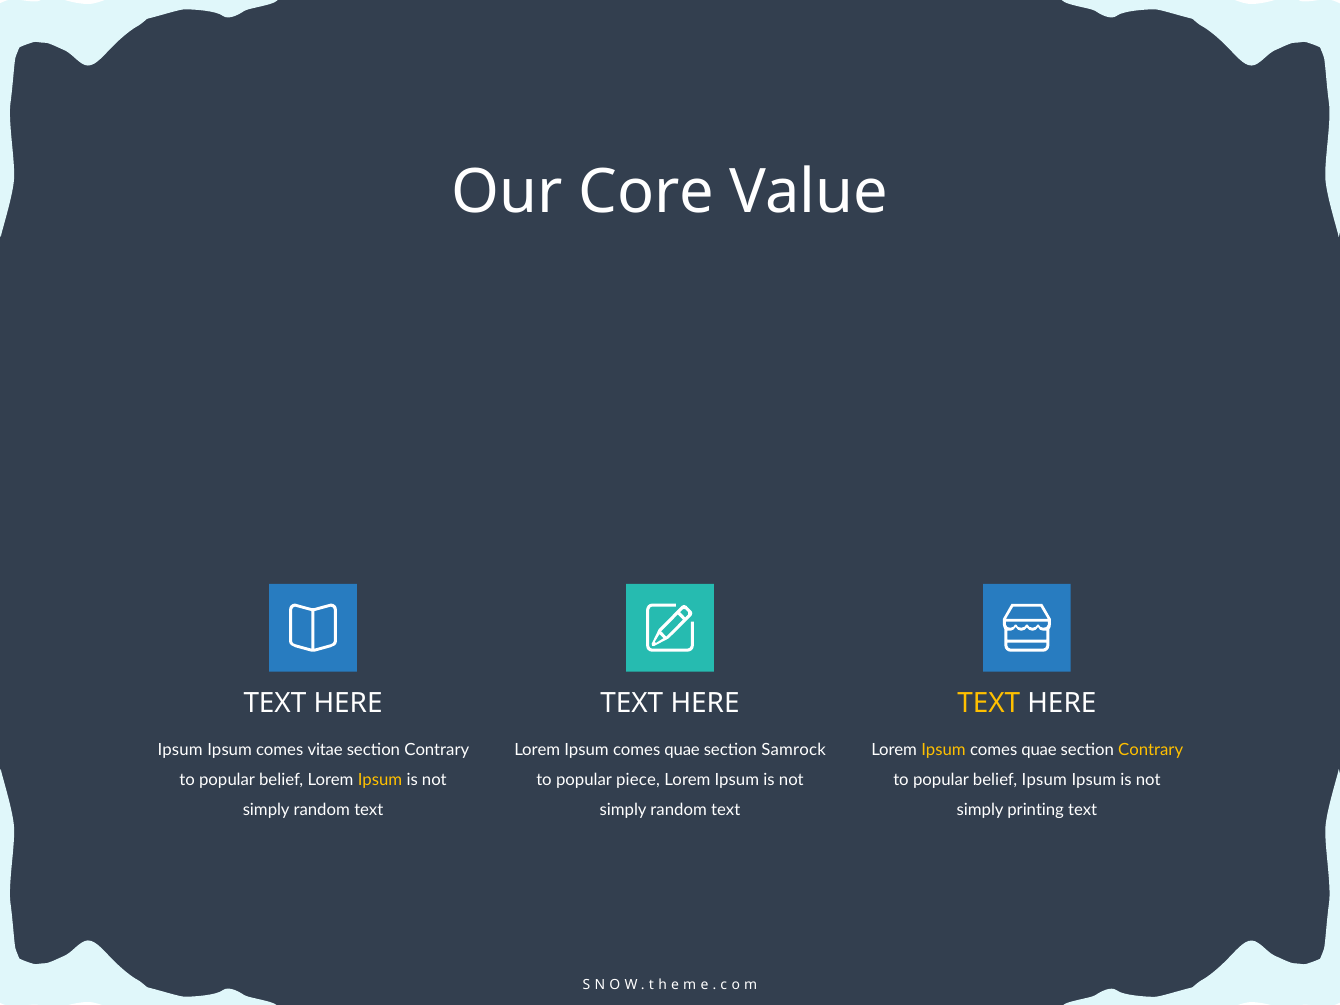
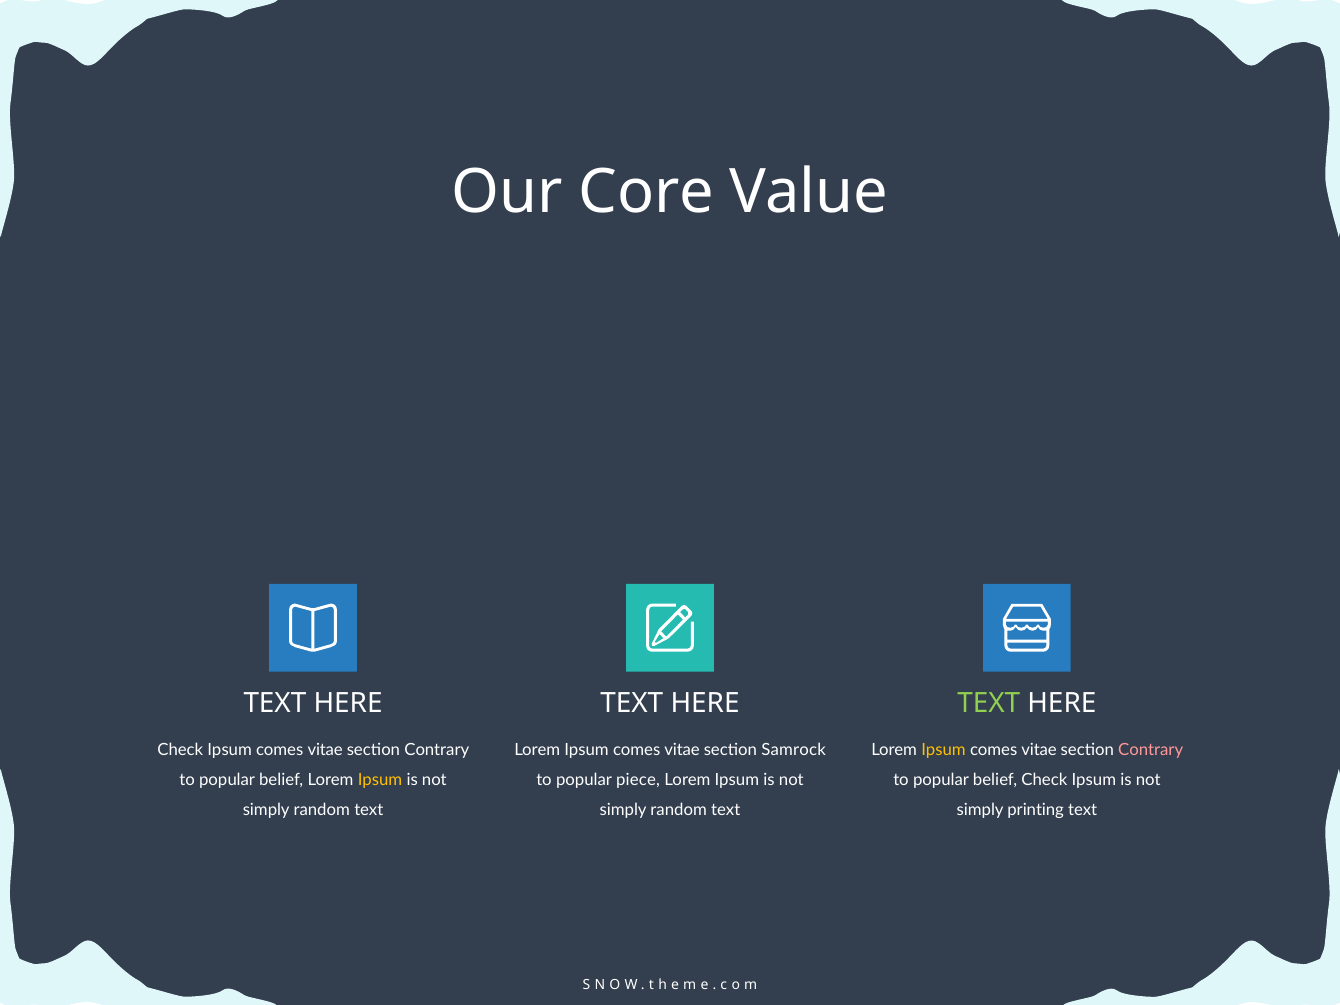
TEXT at (989, 703) colour: yellow -> light green
Ipsum at (180, 750): Ipsum -> Check
quae at (682, 750): quae -> vitae
quae at (1039, 750): quae -> vitae
Contrary at (1151, 750) colour: yellow -> pink
belief Ipsum: Ipsum -> Check
